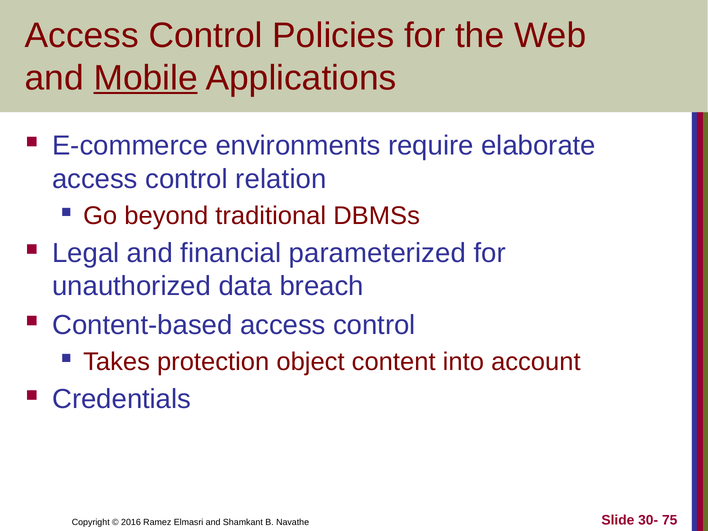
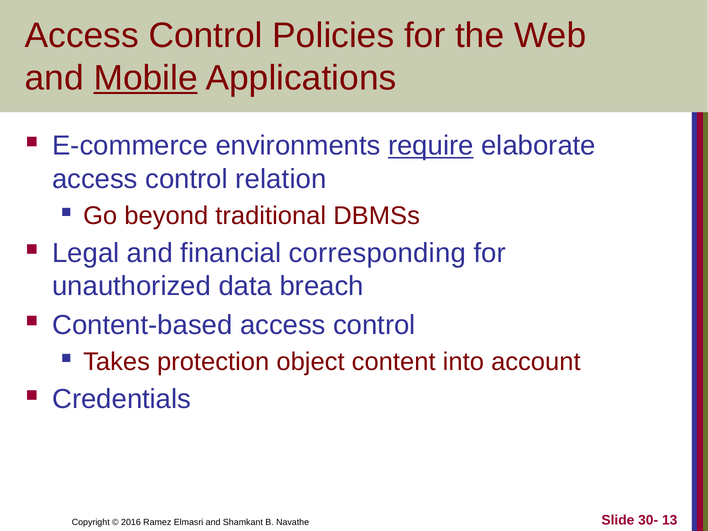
require underline: none -> present
parameterized: parameterized -> corresponding
75: 75 -> 13
